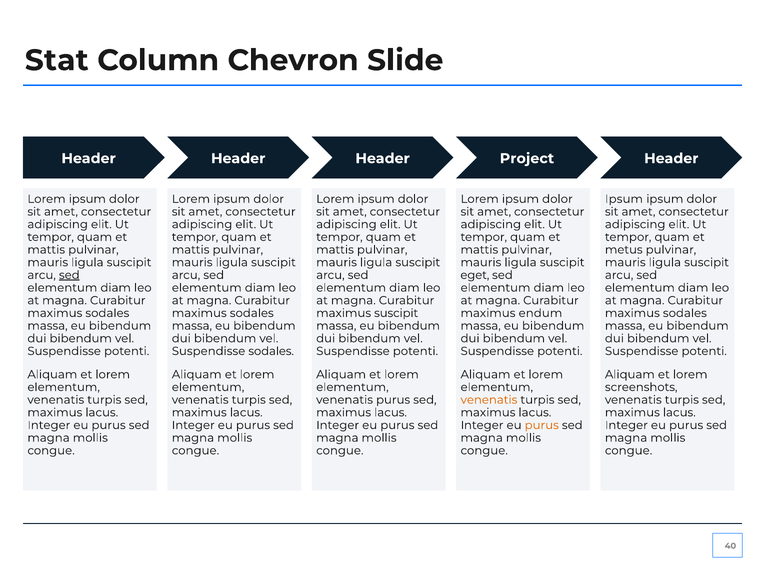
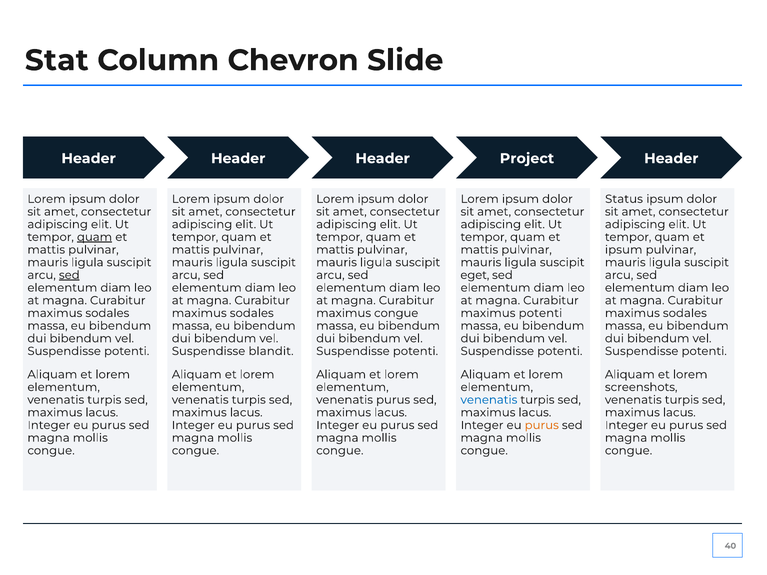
Ipsum at (624, 199): Ipsum -> Status
quam at (95, 237) underline: none -> present
metus at (624, 250): metus -> ipsum
maximus suscipit: suscipit -> congue
maximus endum: endum -> potenti
Suspendisse sodales: sodales -> blandit
venenatis at (489, 400) colour: orange -> blue
